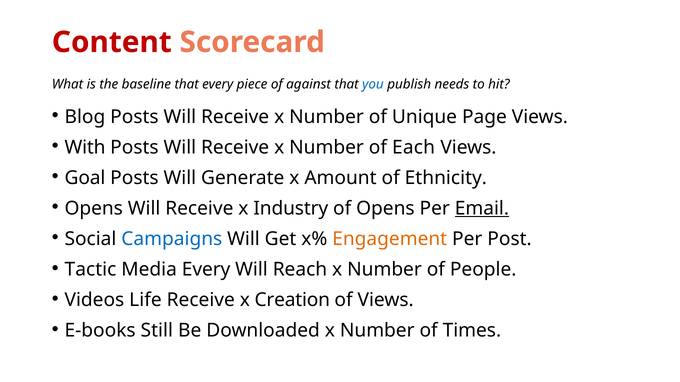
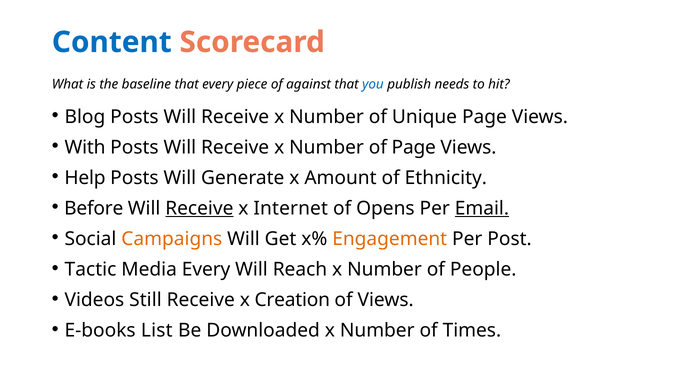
Content colour: red -> blue
of Each: Each -> Page
Goal: Goal -> Help
Opens at (94, 209): Opens -> Before
Receive at (199, 209) underline: none -> present
Industry: Industry -> Internet
Campaigns colour: blue -> orange
Life: Life -> Still
Still: Still -> List
